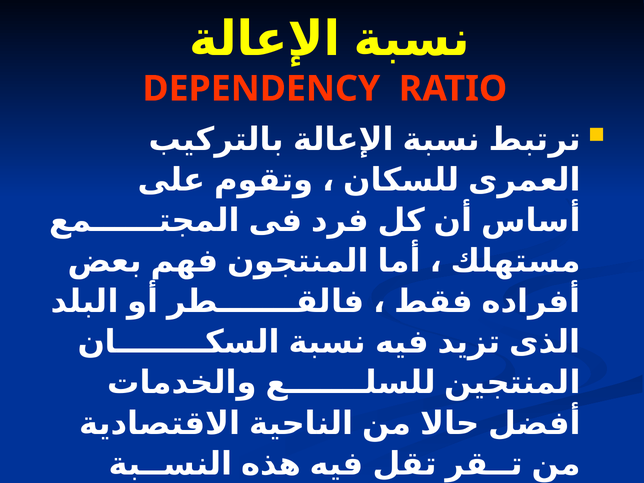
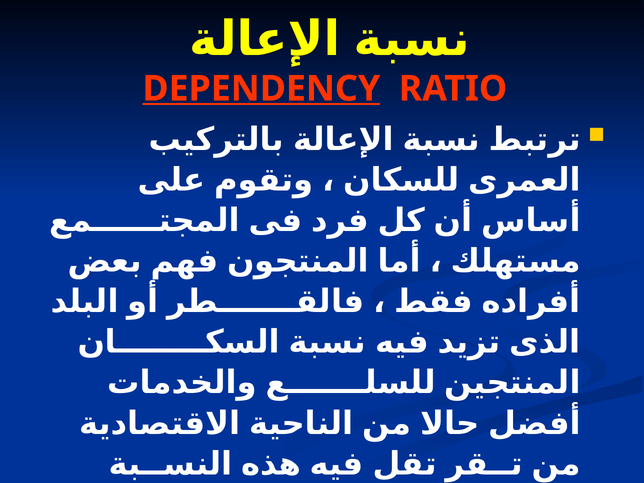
DEPENDENCY underline: none -> present
